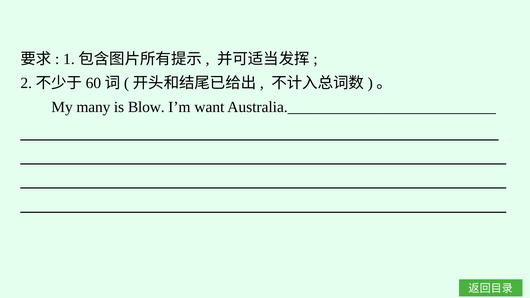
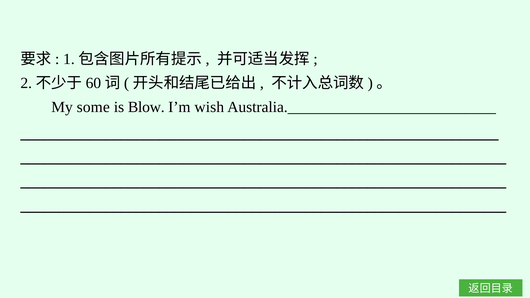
many: many -> some
want: want -> wish
